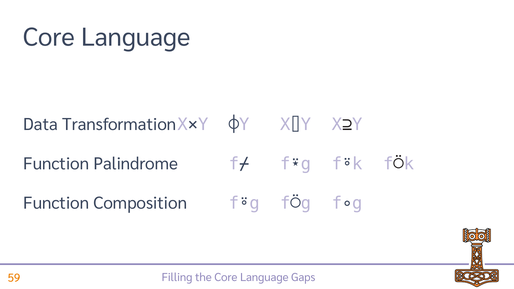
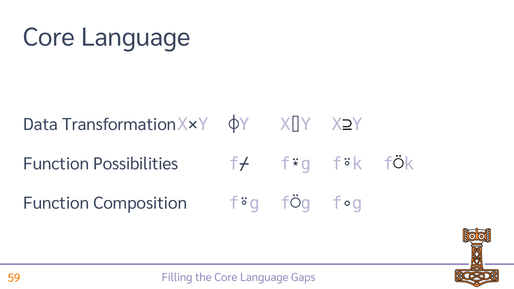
Palindrome: Palindrome -> Possibilities
